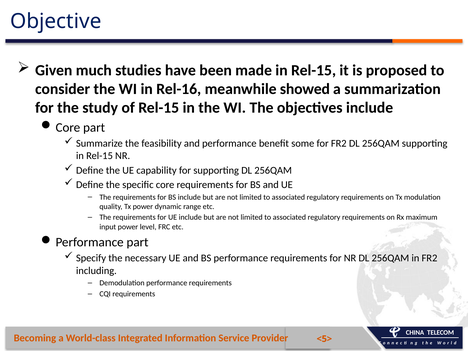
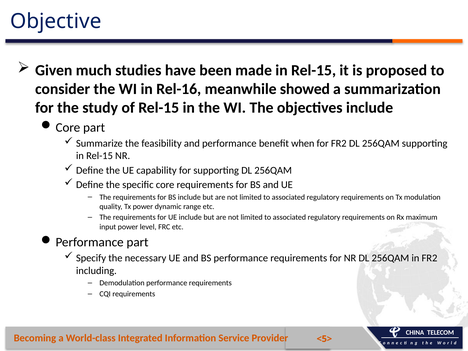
some: some -> when
